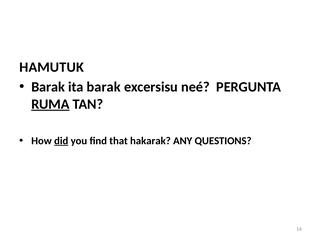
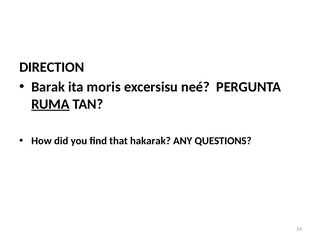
HAMUTUK: HAMUTUK -> DIRECTION
ita barak: barak -> moris
did underline: present -> none
